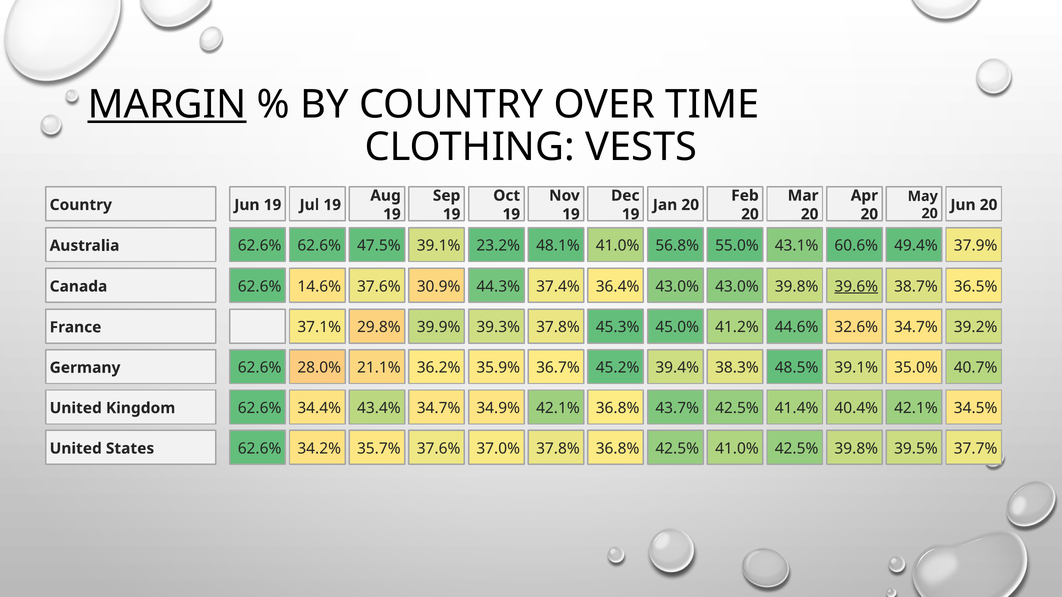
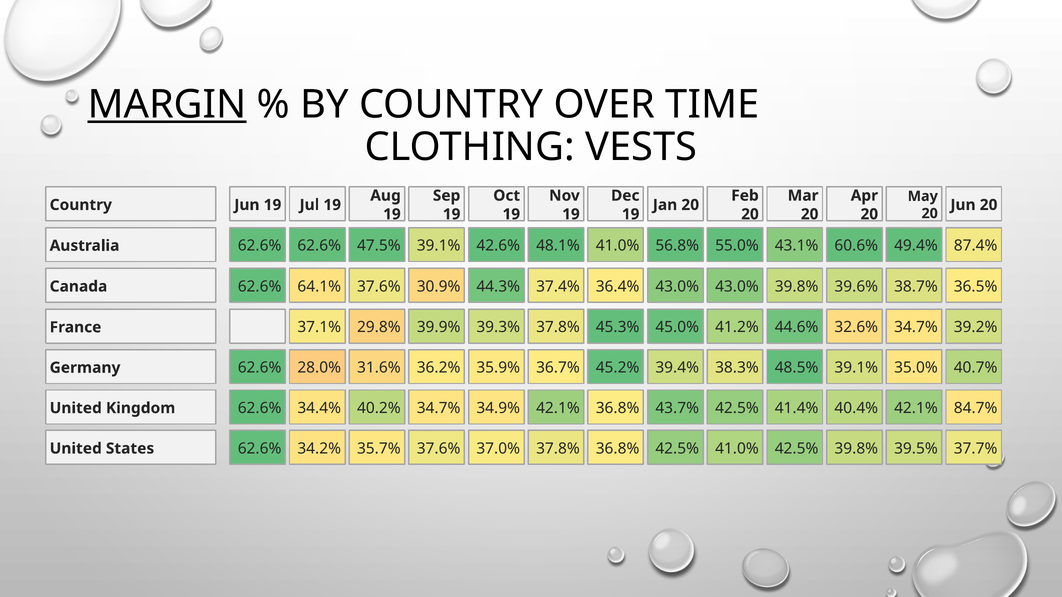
23.2%: 23.2% -> 42.6%
37.9%: 37.9% -> 87.4%
14.6%: 14.6% -> 64.1%
39.6% underline: present -> none
21.1%: 21.1% -> 31.6%
43.4%: 43.4% -> 40.2%
34.5%: 34.5% -> 84.7%
